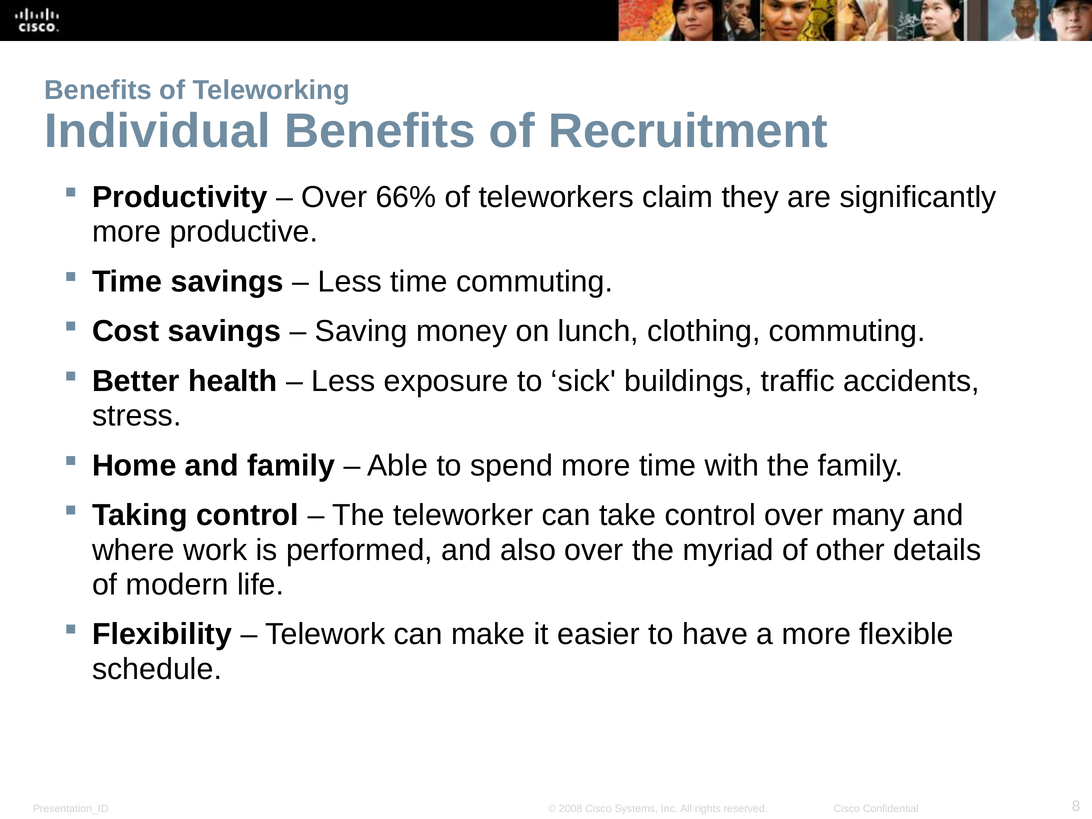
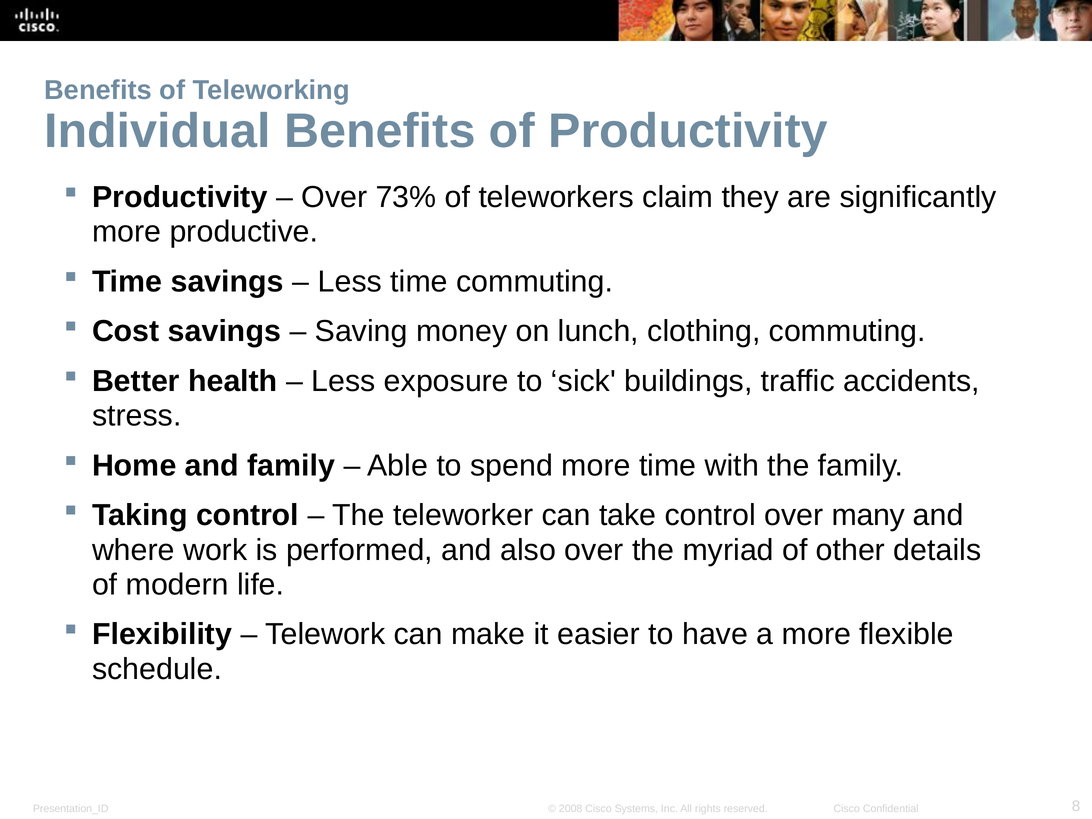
of Recruitment: Recruitment -> Productivity
66%: 66% -> 73%
